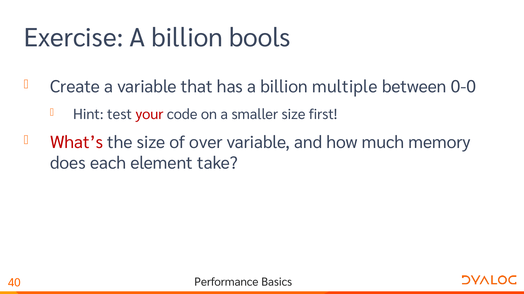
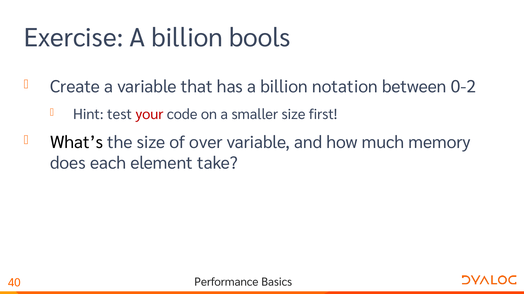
multiple: multiple -> notation
0-0: 0-0 -> 0-2
What’s colour: red -> black
